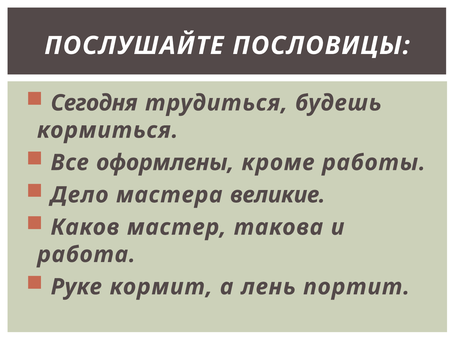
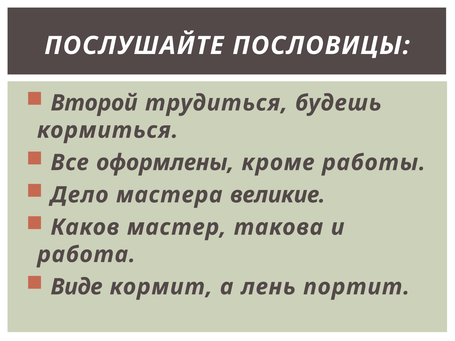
Сегодня: Сегодня -> Второй
Руке: Руке -> Виде
